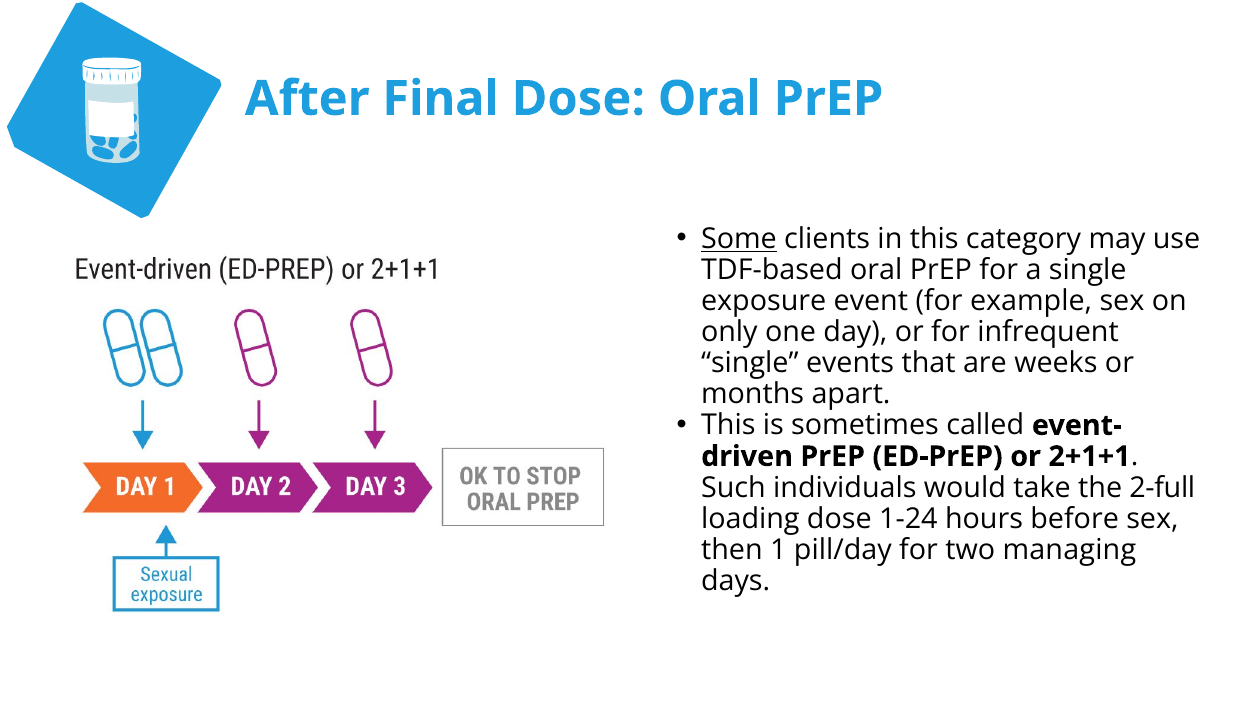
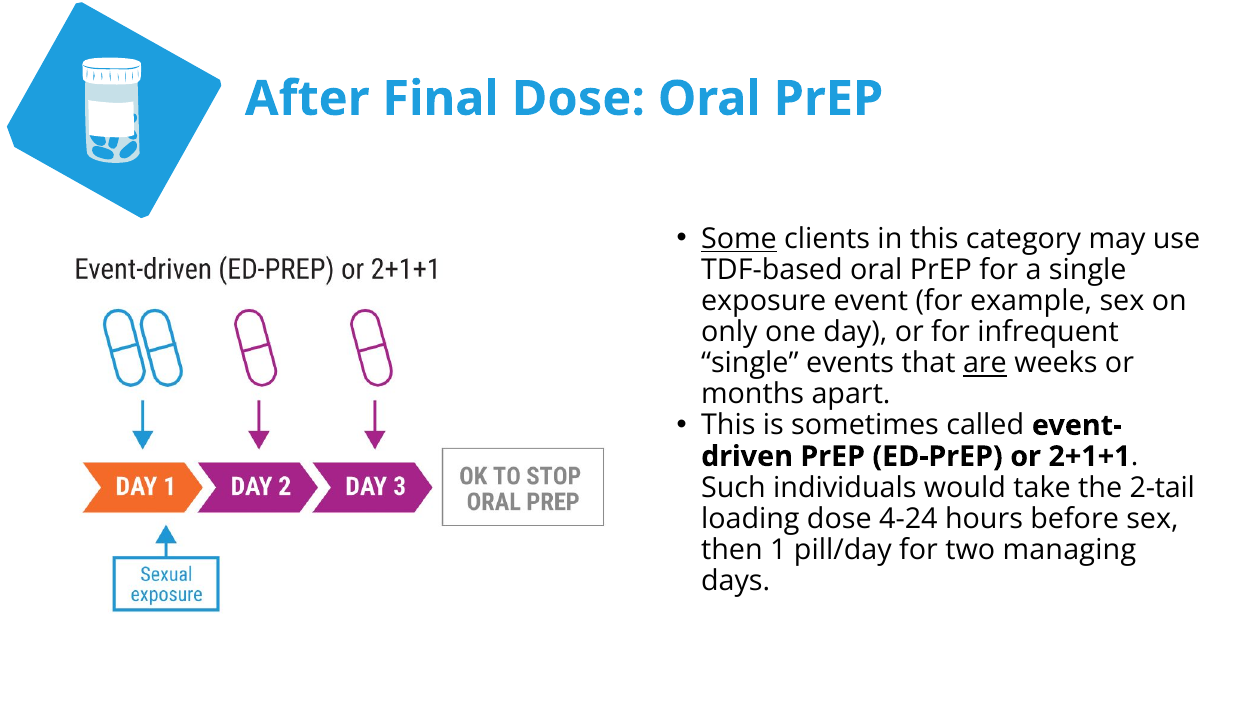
are underline: none -> present
2-full: 2-full -> 2-tail
1-24: 1-24 -> 4-24
